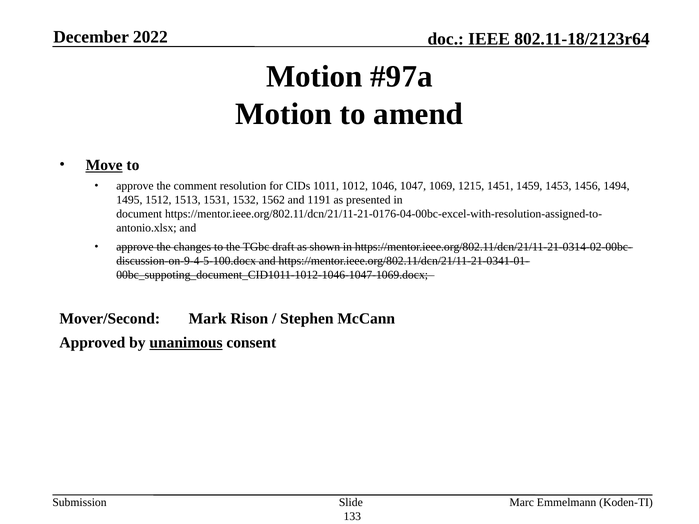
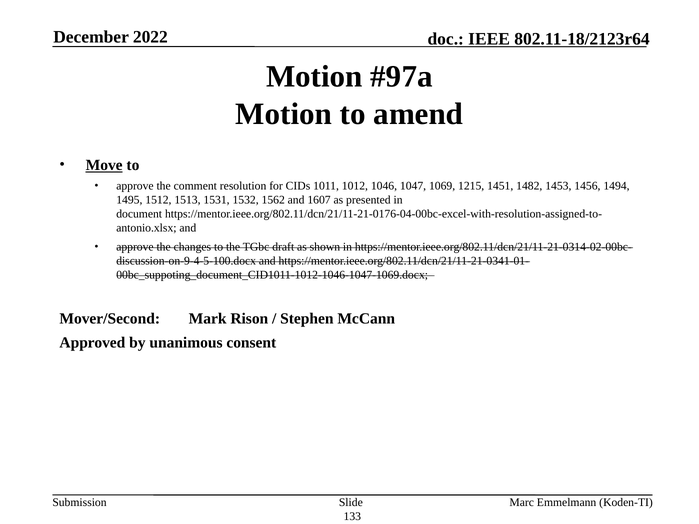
1459: 1459 -> 1482
1191: 1191 -> 1607
unanimous underline: present -> none
